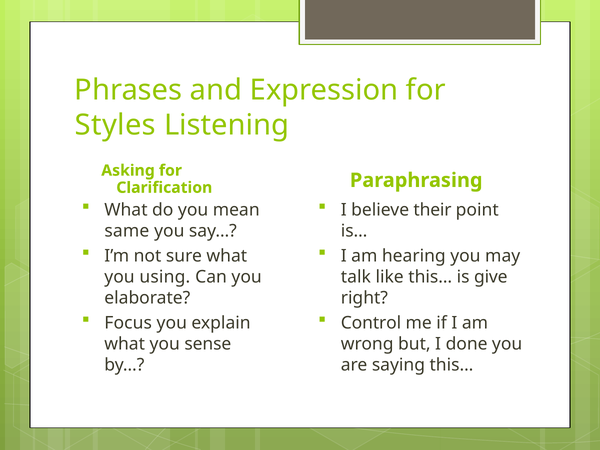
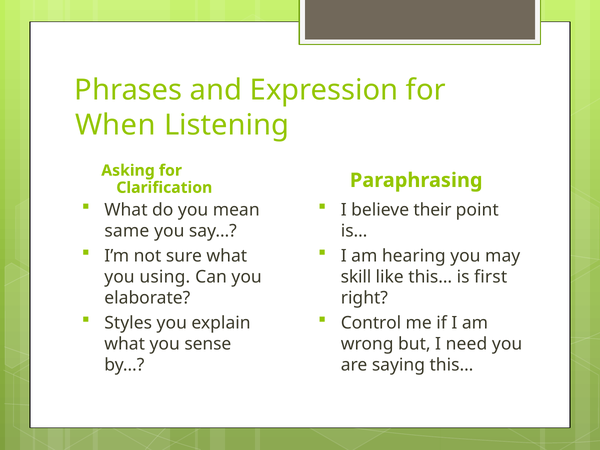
Styles: Styles -> When
talk: talk -> skill
give: give -> first
Focus: Focus -> Styles
done: done -> need
